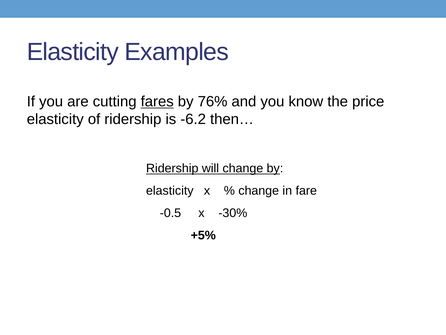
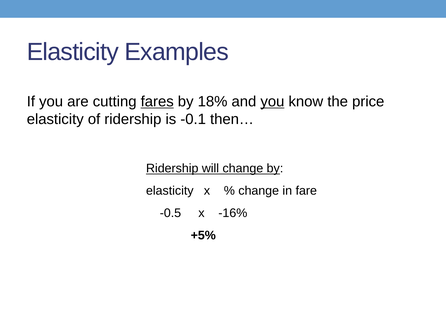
76%: 76% -> 18%
you at (272, 101) underline: none -> present
-6.2: -6.2 -> -0.1
-30%: -30% -> -16%
